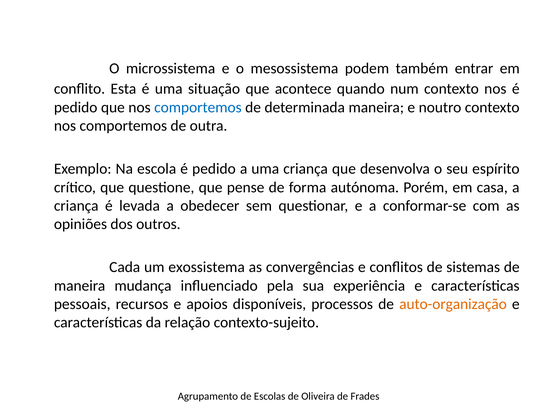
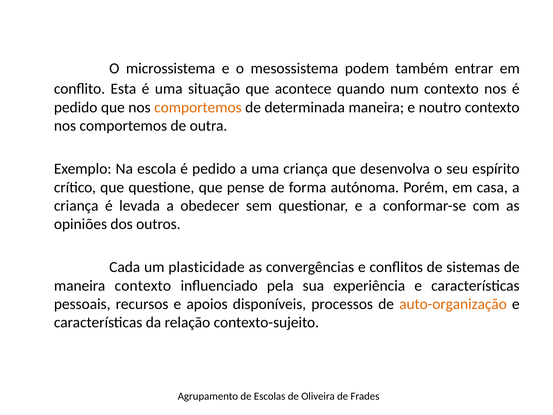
comportemos at (198, 107) colour: blue -> orange
exossistema: exossistema -> plasticidade
maneira mudança: mudança -> contexto
